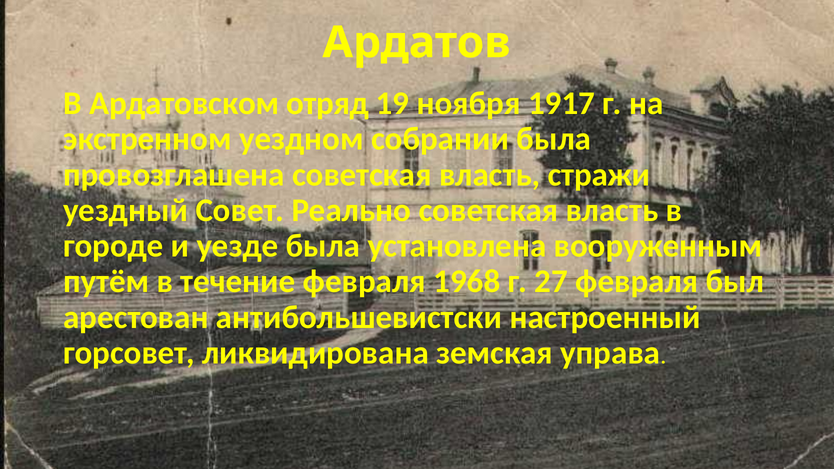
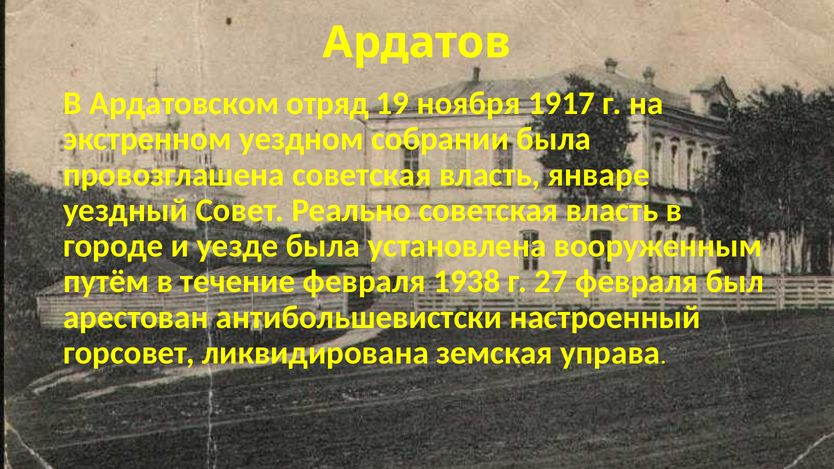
стражи: стражи -> январе
1968: 1968 -> 1938
